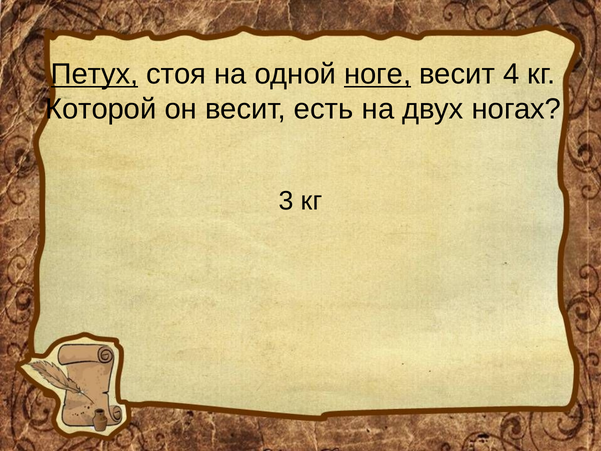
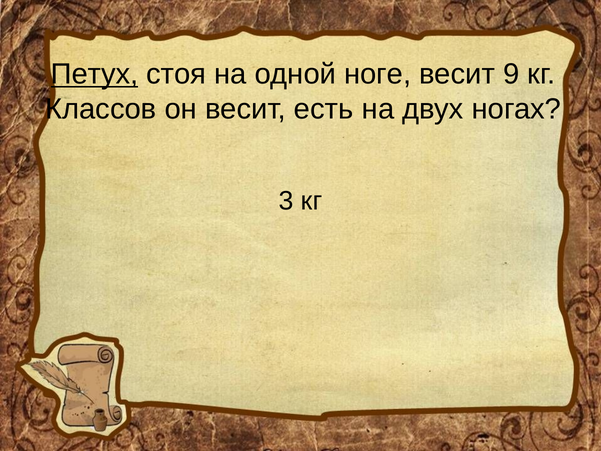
ноге underline: present -> none
4: 4 -> 9
Которой: Которой -> Классов
